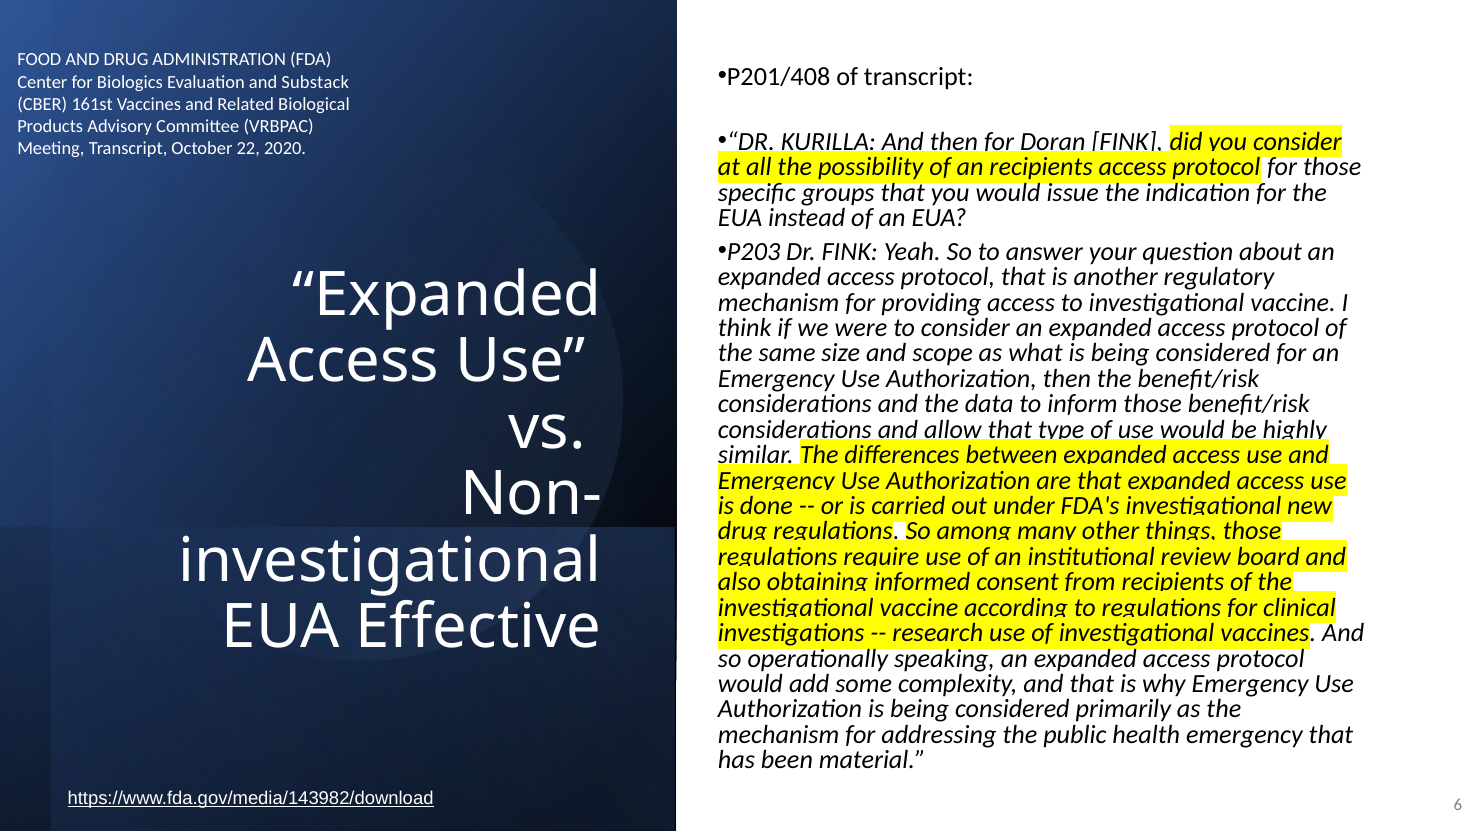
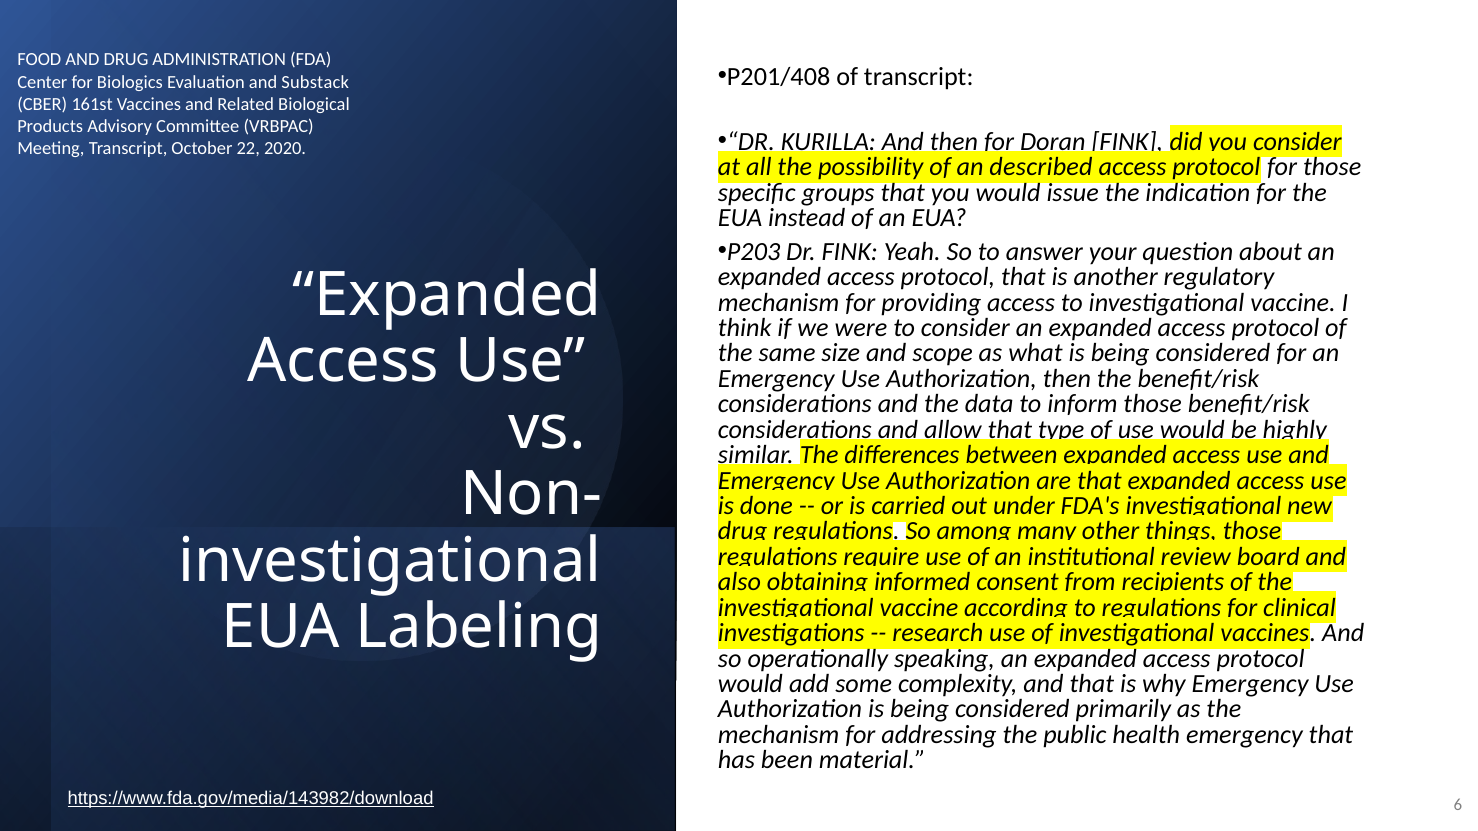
an recipients: recipients -> described
Effective: Effective -> Labeling
